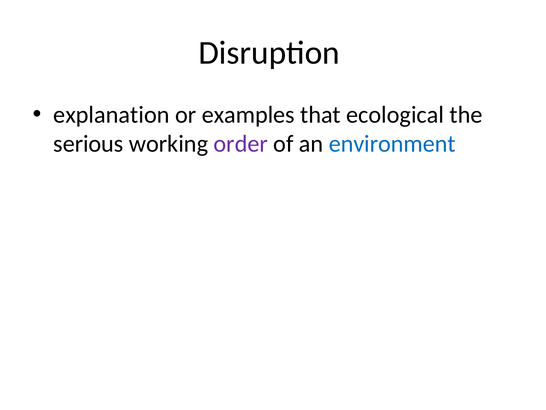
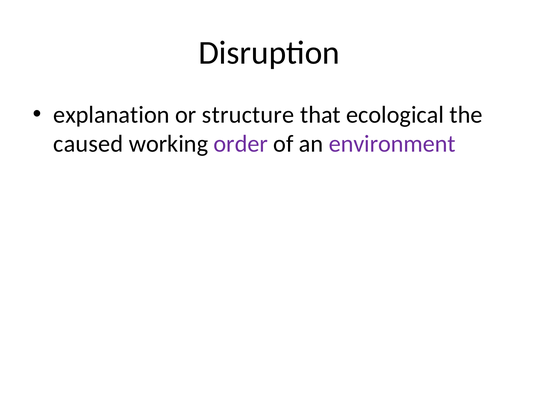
examples: examples -> structure
serious: serious -> caused
environment colour: blue -> purple
